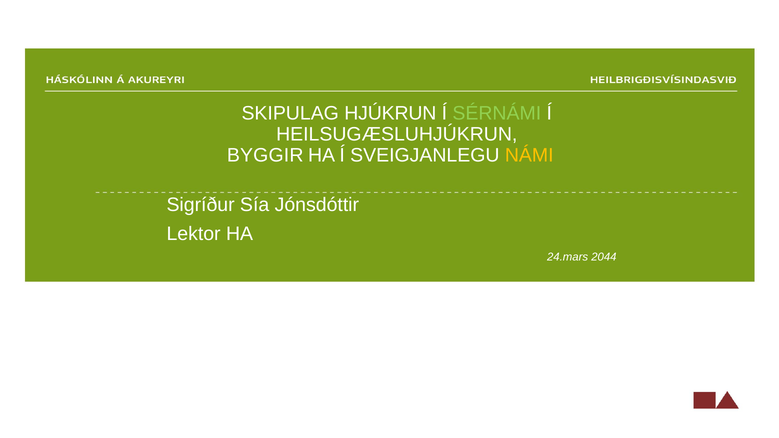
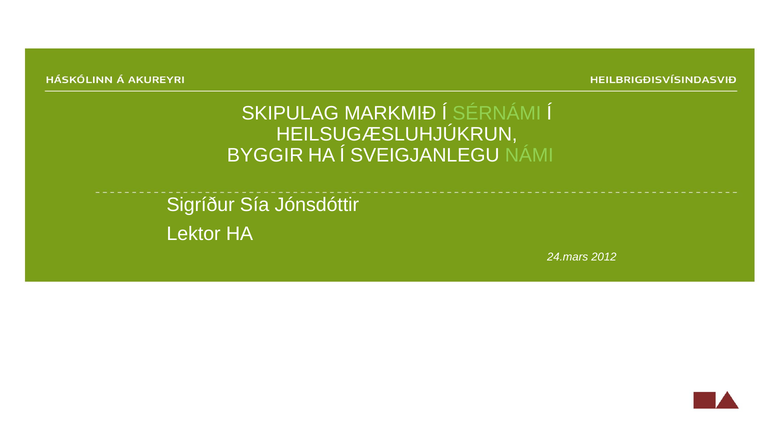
HJÚKRUN: HJÚKRUN -> MARKMIÐ
NÁMI colour: yellow -> light green
2044: 2044 -> 2012
